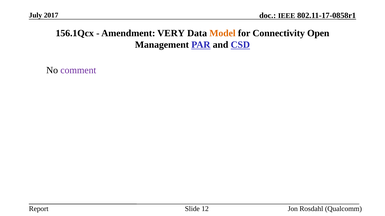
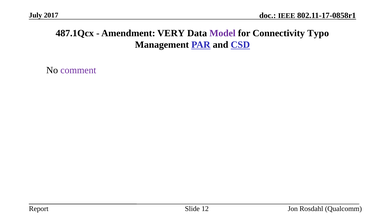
156.1Qcx: 156.1Qcx -> 487.1Qcx
Model colour: orange -> purple
Open: Open -> Typo
